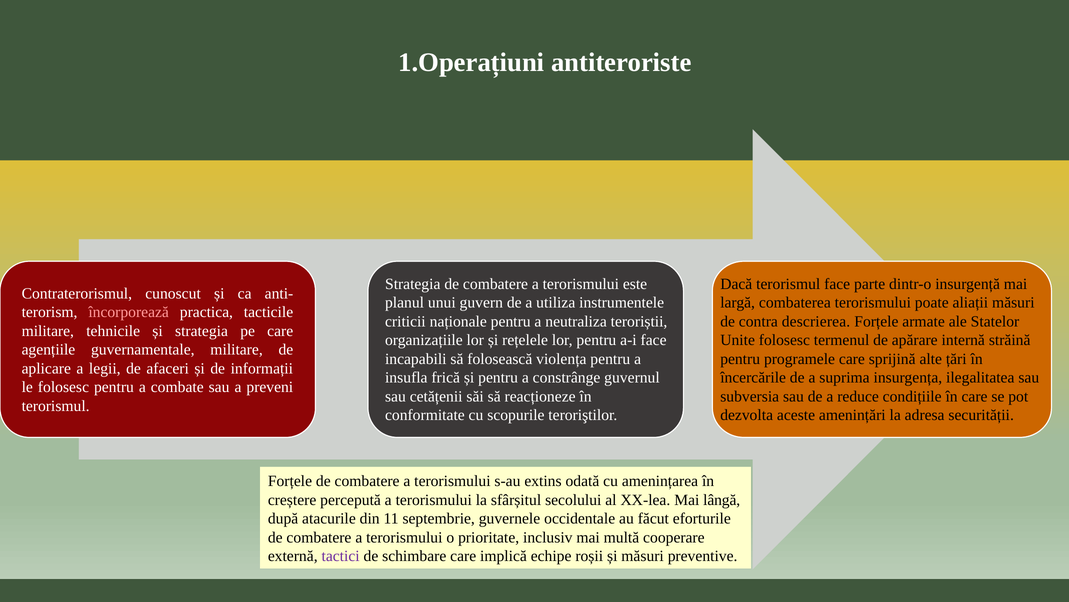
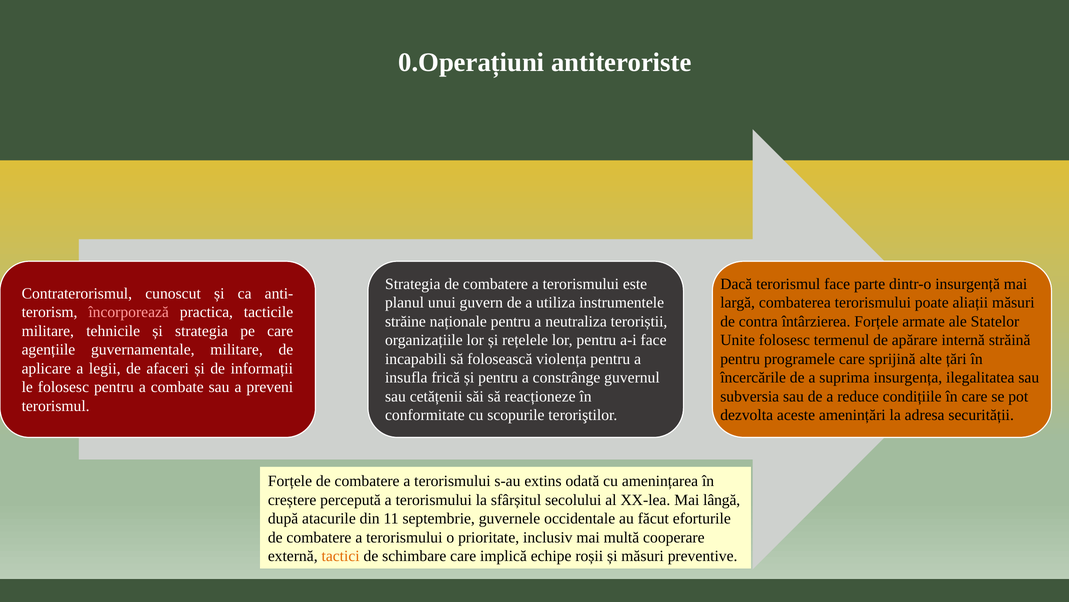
1.Operațiuni: 1.Operațiuni -> 0.Operațiuni
criticii: criticii -> străine
descrierea: descrierea -> întârzierea
tactici colour: purple -> orange
